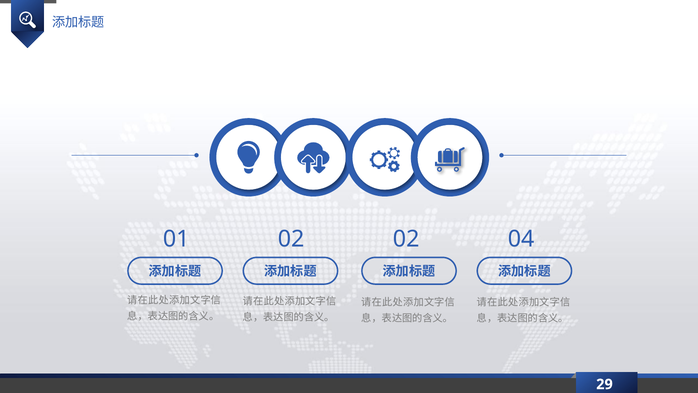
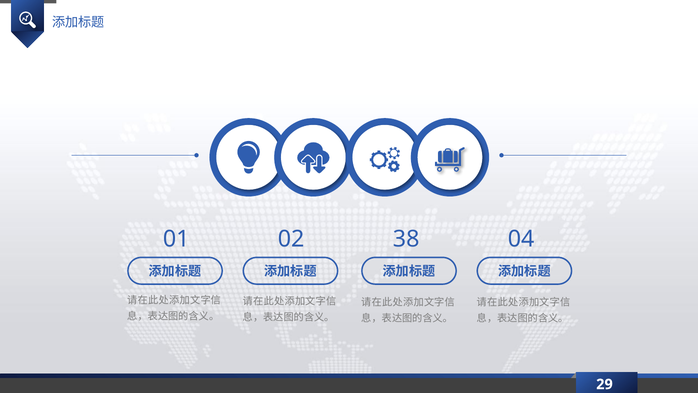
02 02: 02 -> 38
